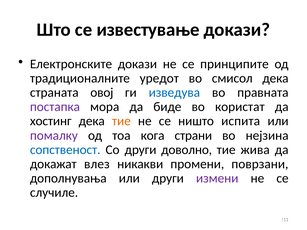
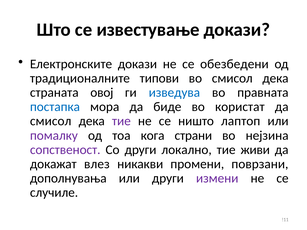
принципите: принципите -> обезбедени
уредот: уредот -> типови
постапка colour: purple -> blue
хостинг at (51, 121): хостинг -> смисол
тие at (121, 121) colour: orange -> purple
испита: испита -> лаптоп
сопственост colour: blue -> purple
доволно: доволно -> локално
жива: жива -> живи
